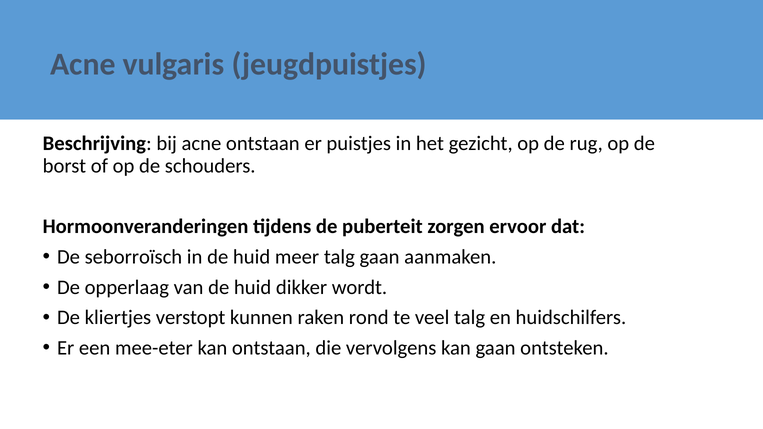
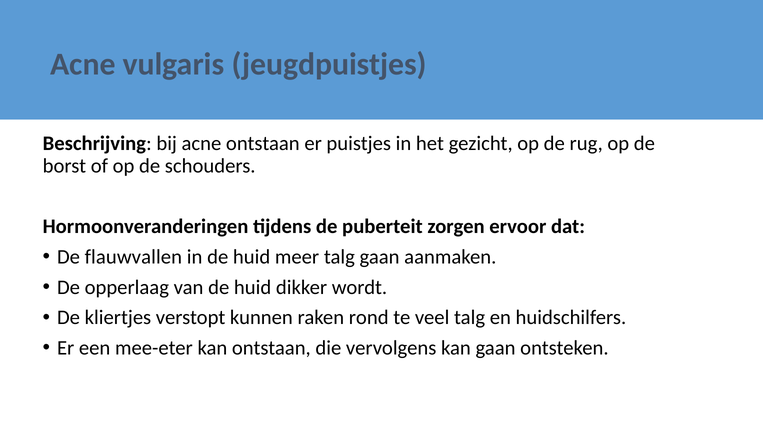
seborroïsch: seborroïsch -> flauwvallen
